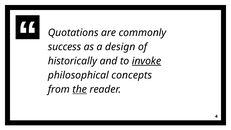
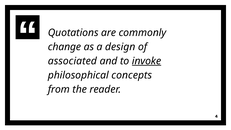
success: success -> change
historically: historically -> associated
the underline: present -> none
